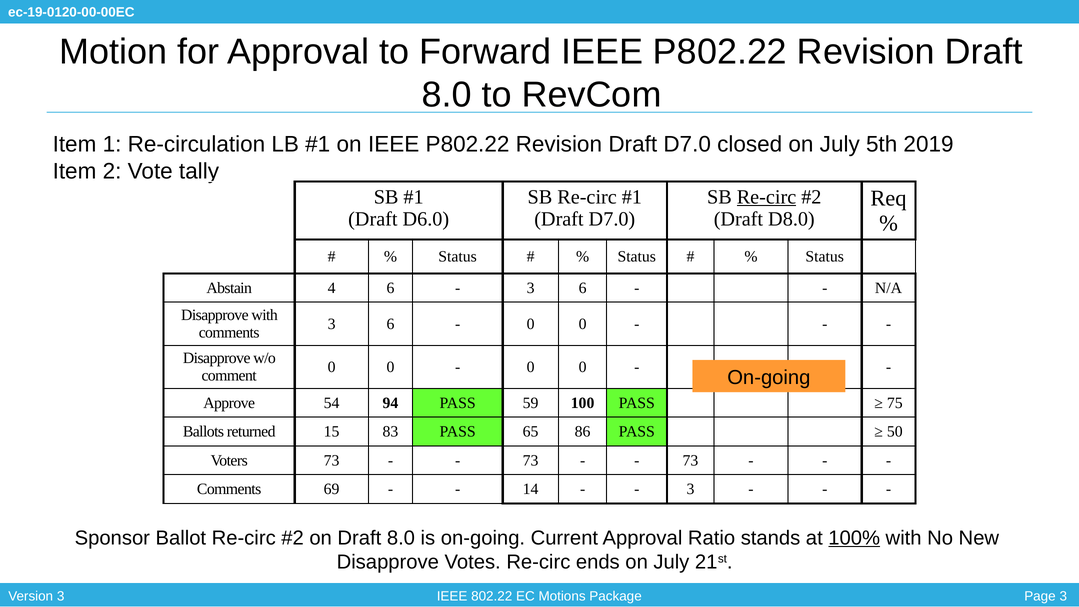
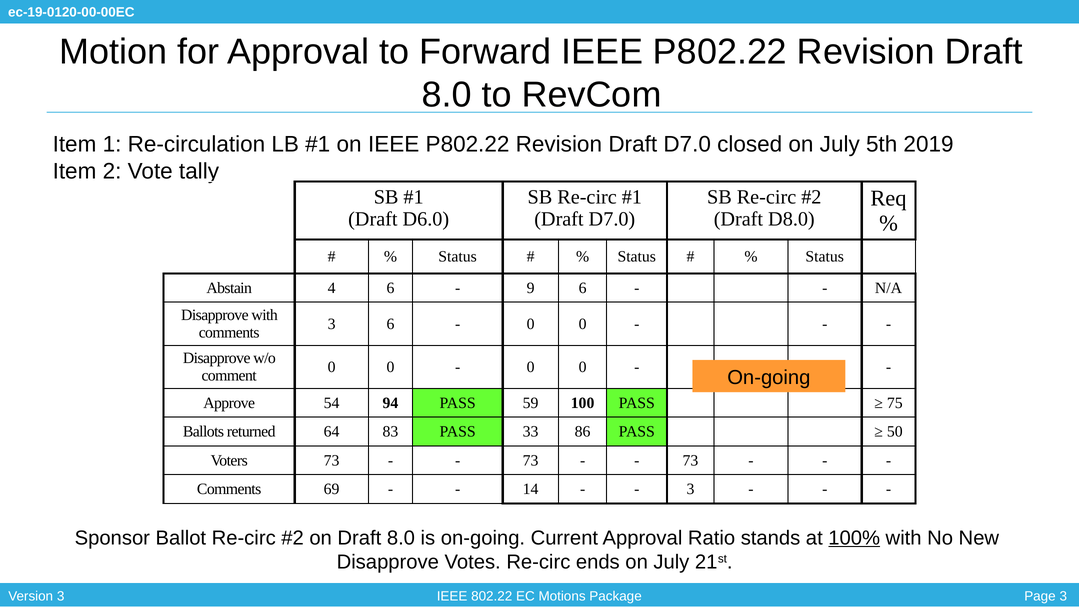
Re-circ at (766, 197) underline: present -> none
3 at (531, 288): 3 -> 9
15: 15 -> 64
65: 65 -> 33
